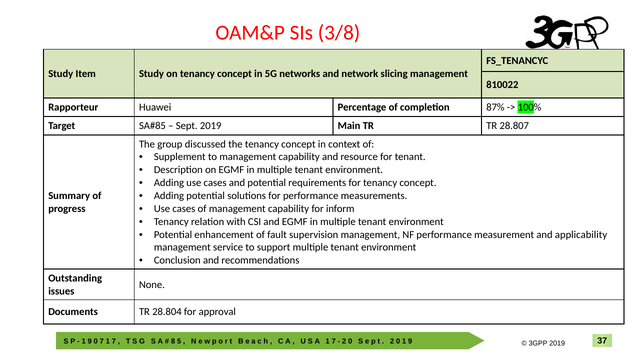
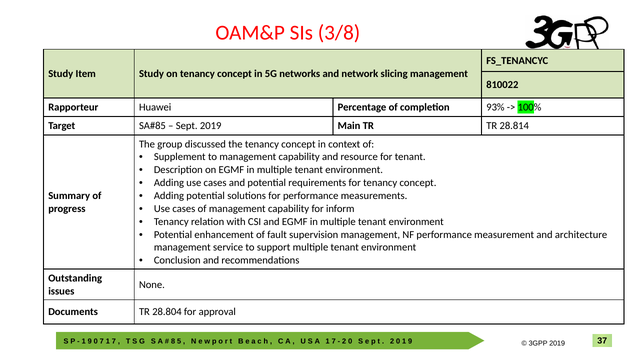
87%: 87% -> 93%
28.807: 28.807 -> 28.814
applicability: applicability -> architecture
